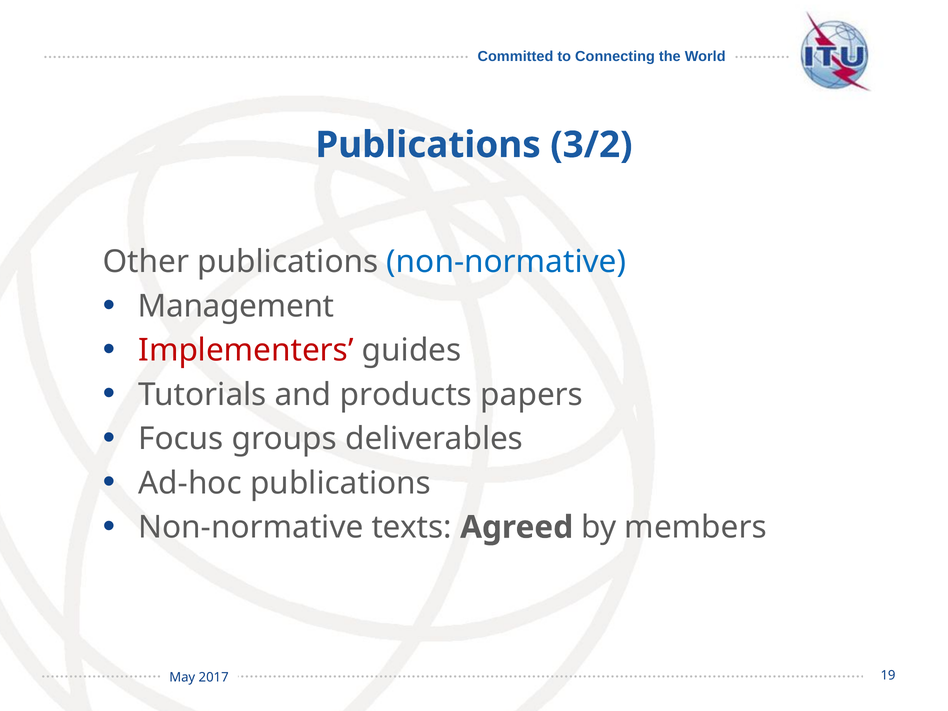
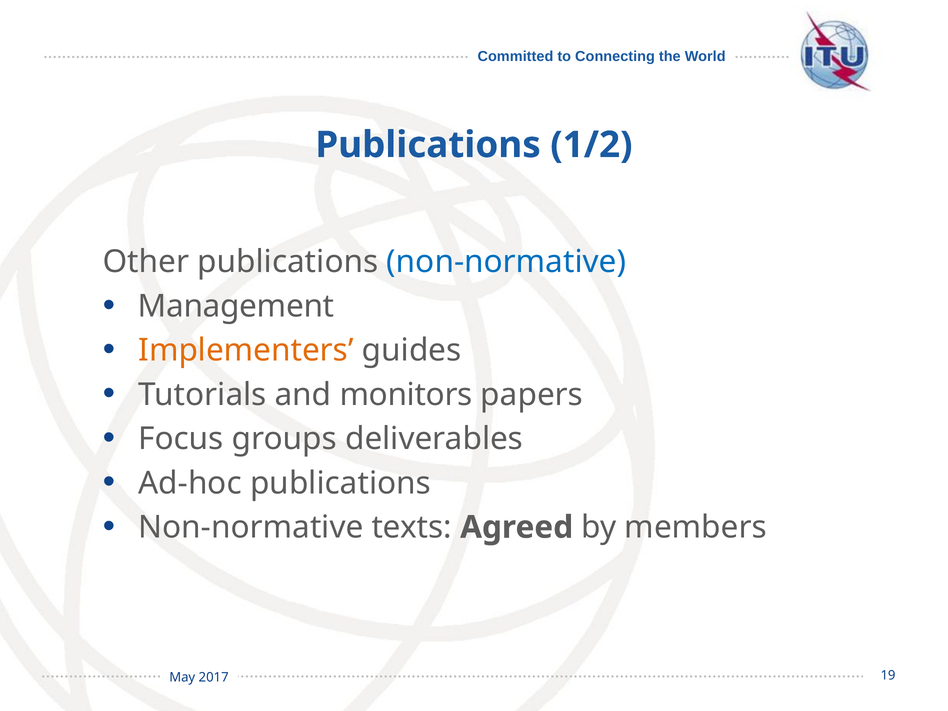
3/2: 3/2 -> 1/2
Implementers colour: red -> orange
products: products -> monitors
